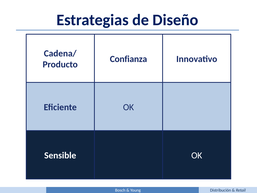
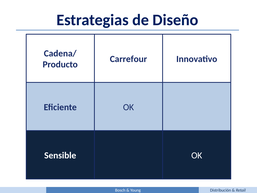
Confianza: Confianza -> Carrefour
